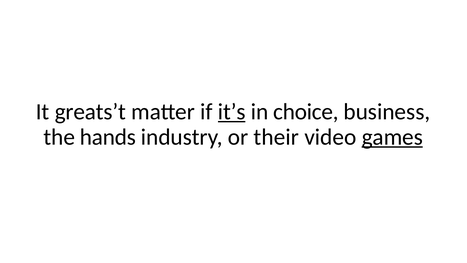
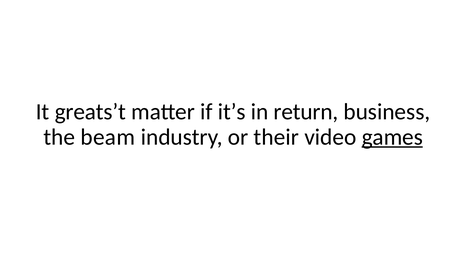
it’s underline: present -> none
choice: choice -> return
hands: hands -> beam
